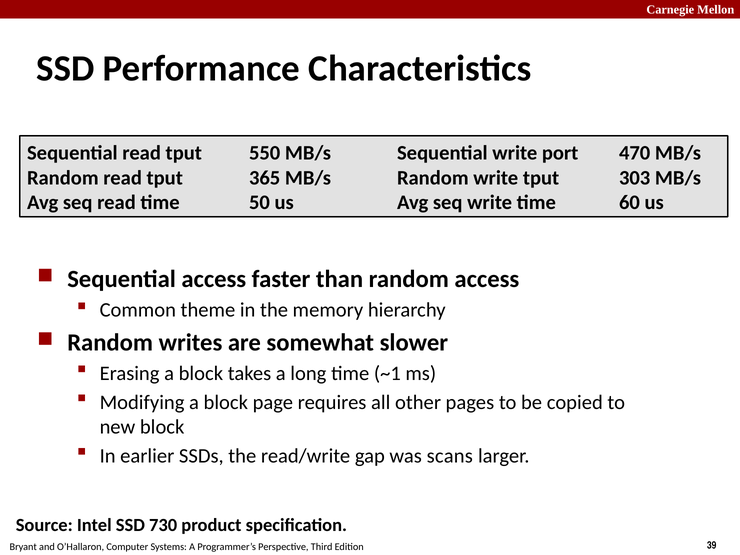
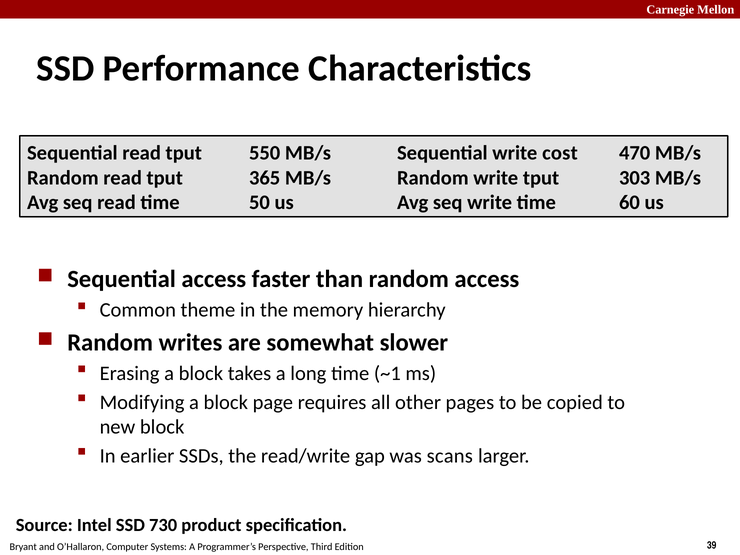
port: port -> cost
